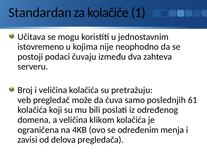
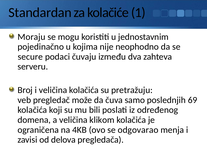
Učitava: Učitava -> Moraju
istovremeno: istovremeno -> pojedinačno
postoji: postoji -> secure
61: 61 -> 69
određenim: određenim -> odgovarao
